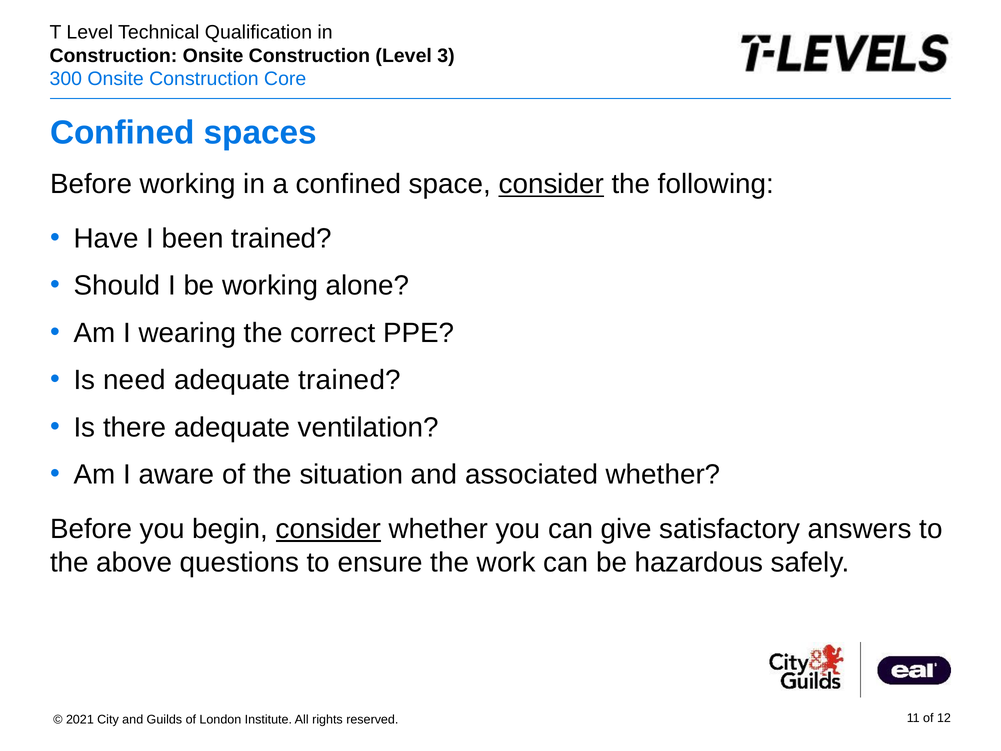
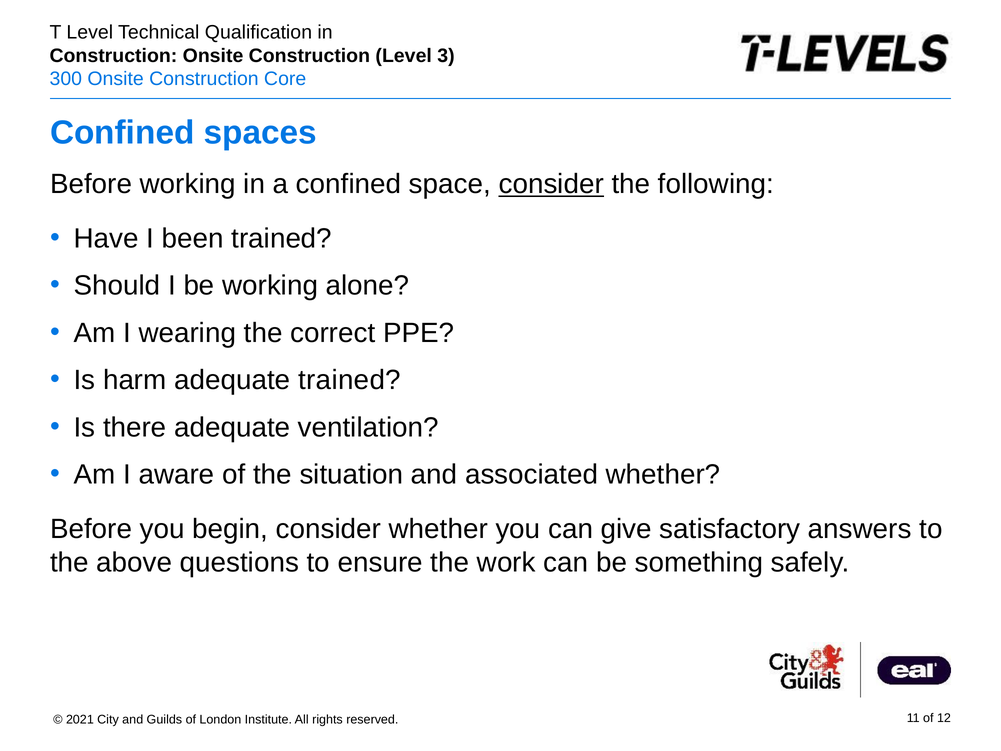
need: need -> harm
consider at (328, 529) underline: present -> none
hazardous: hazardous -> something
